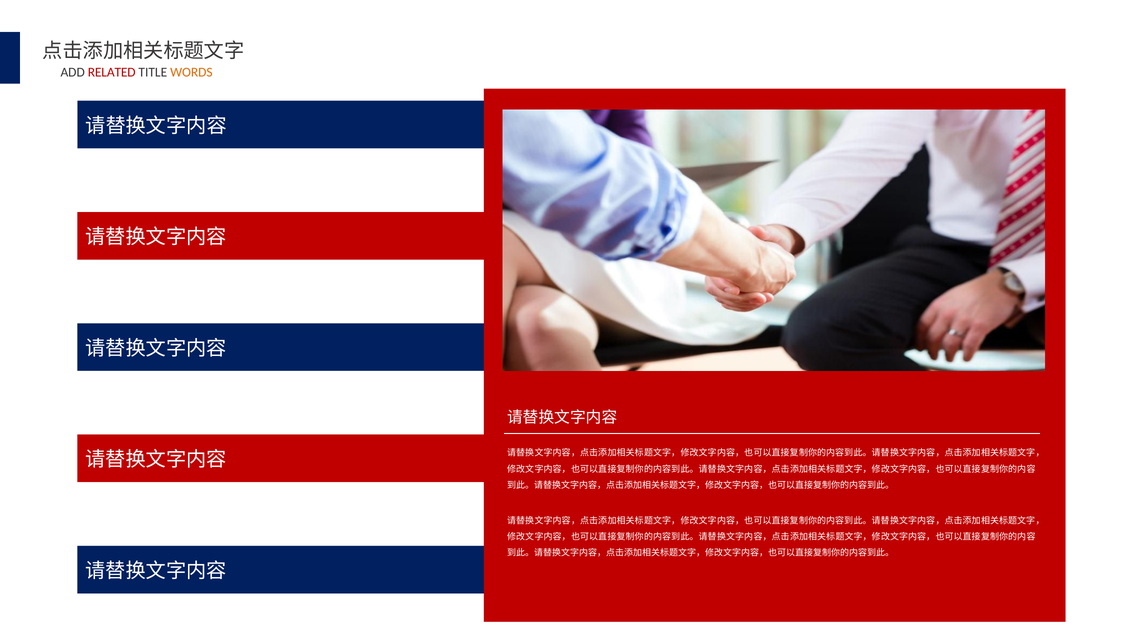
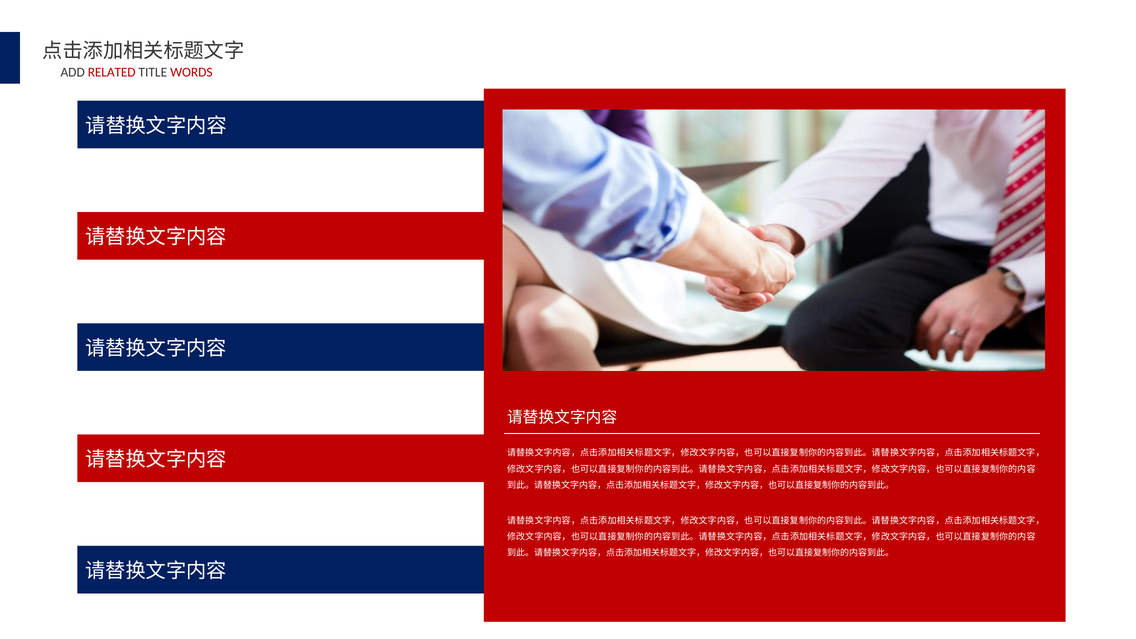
WORDS colour: orange -> red
